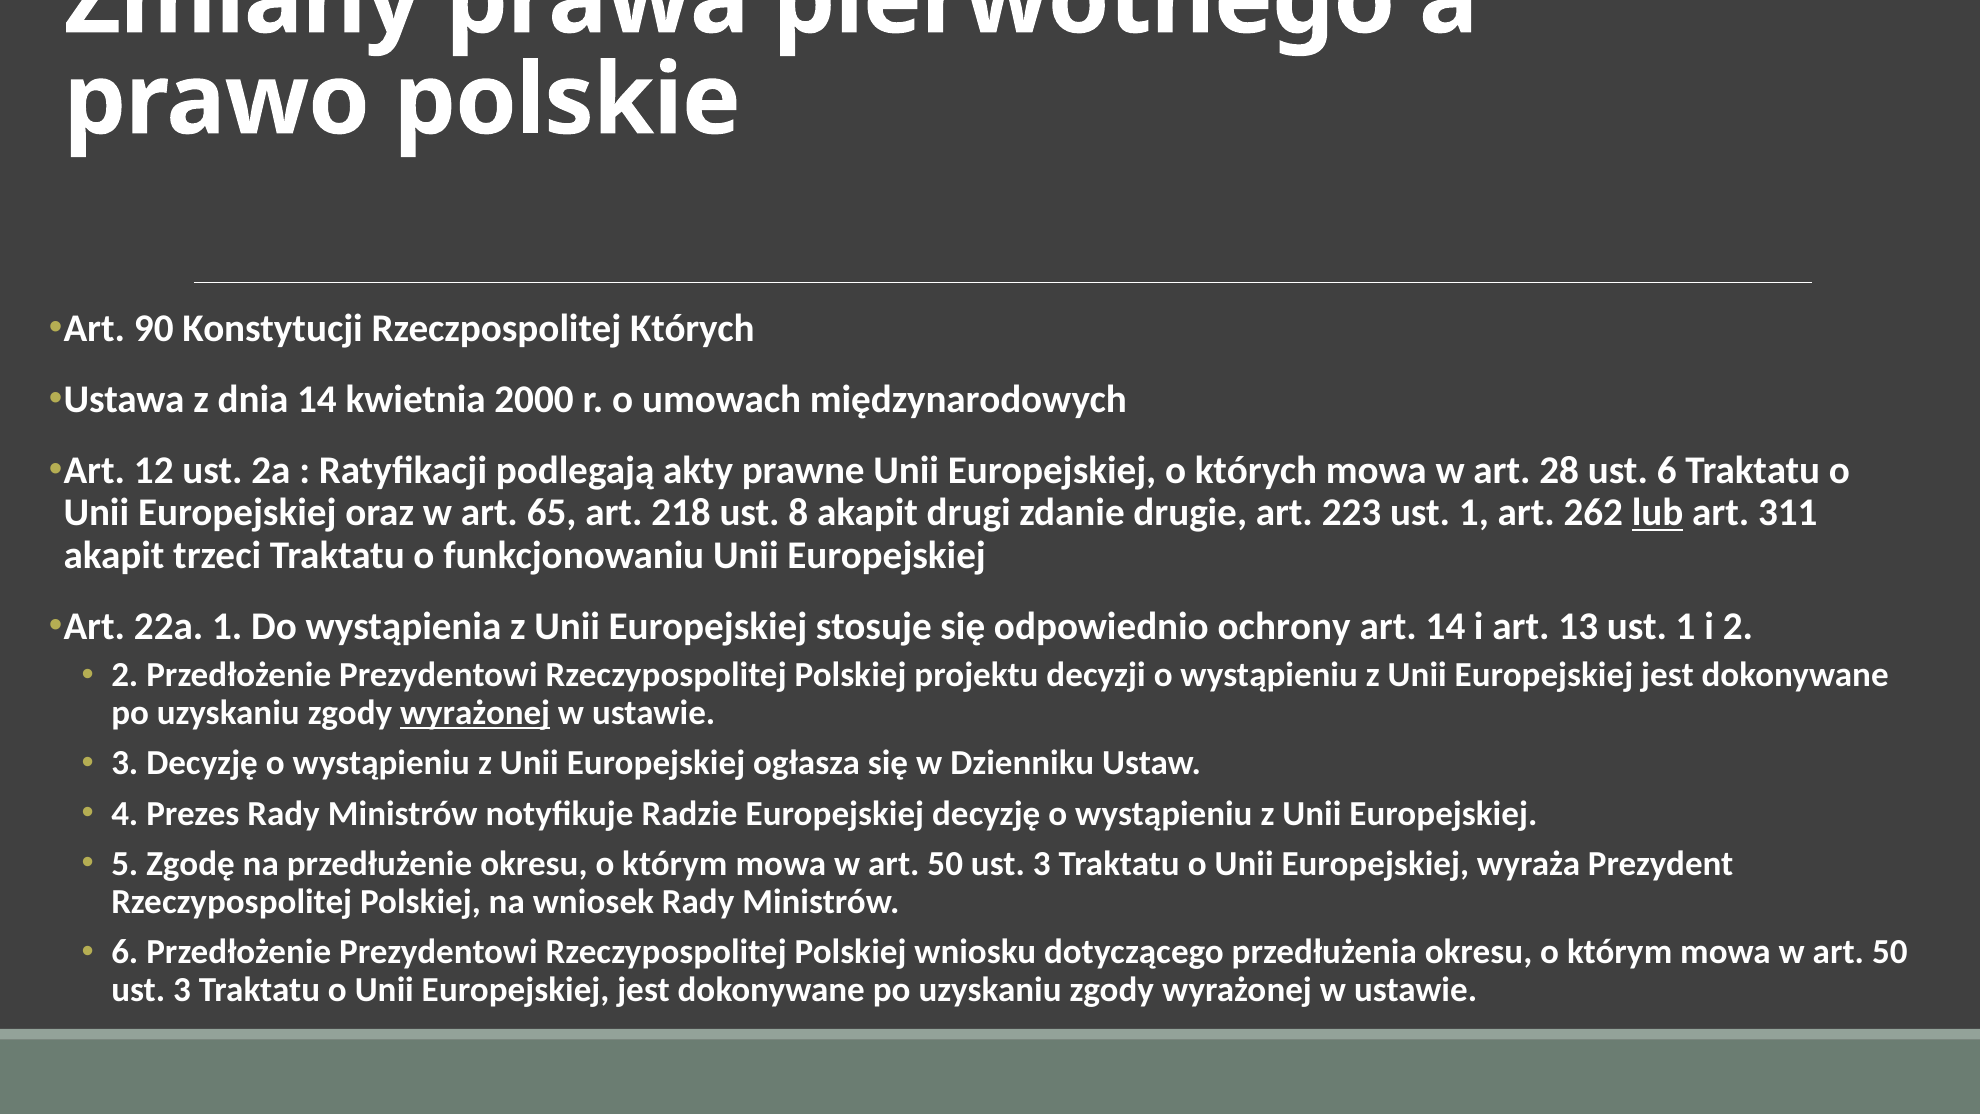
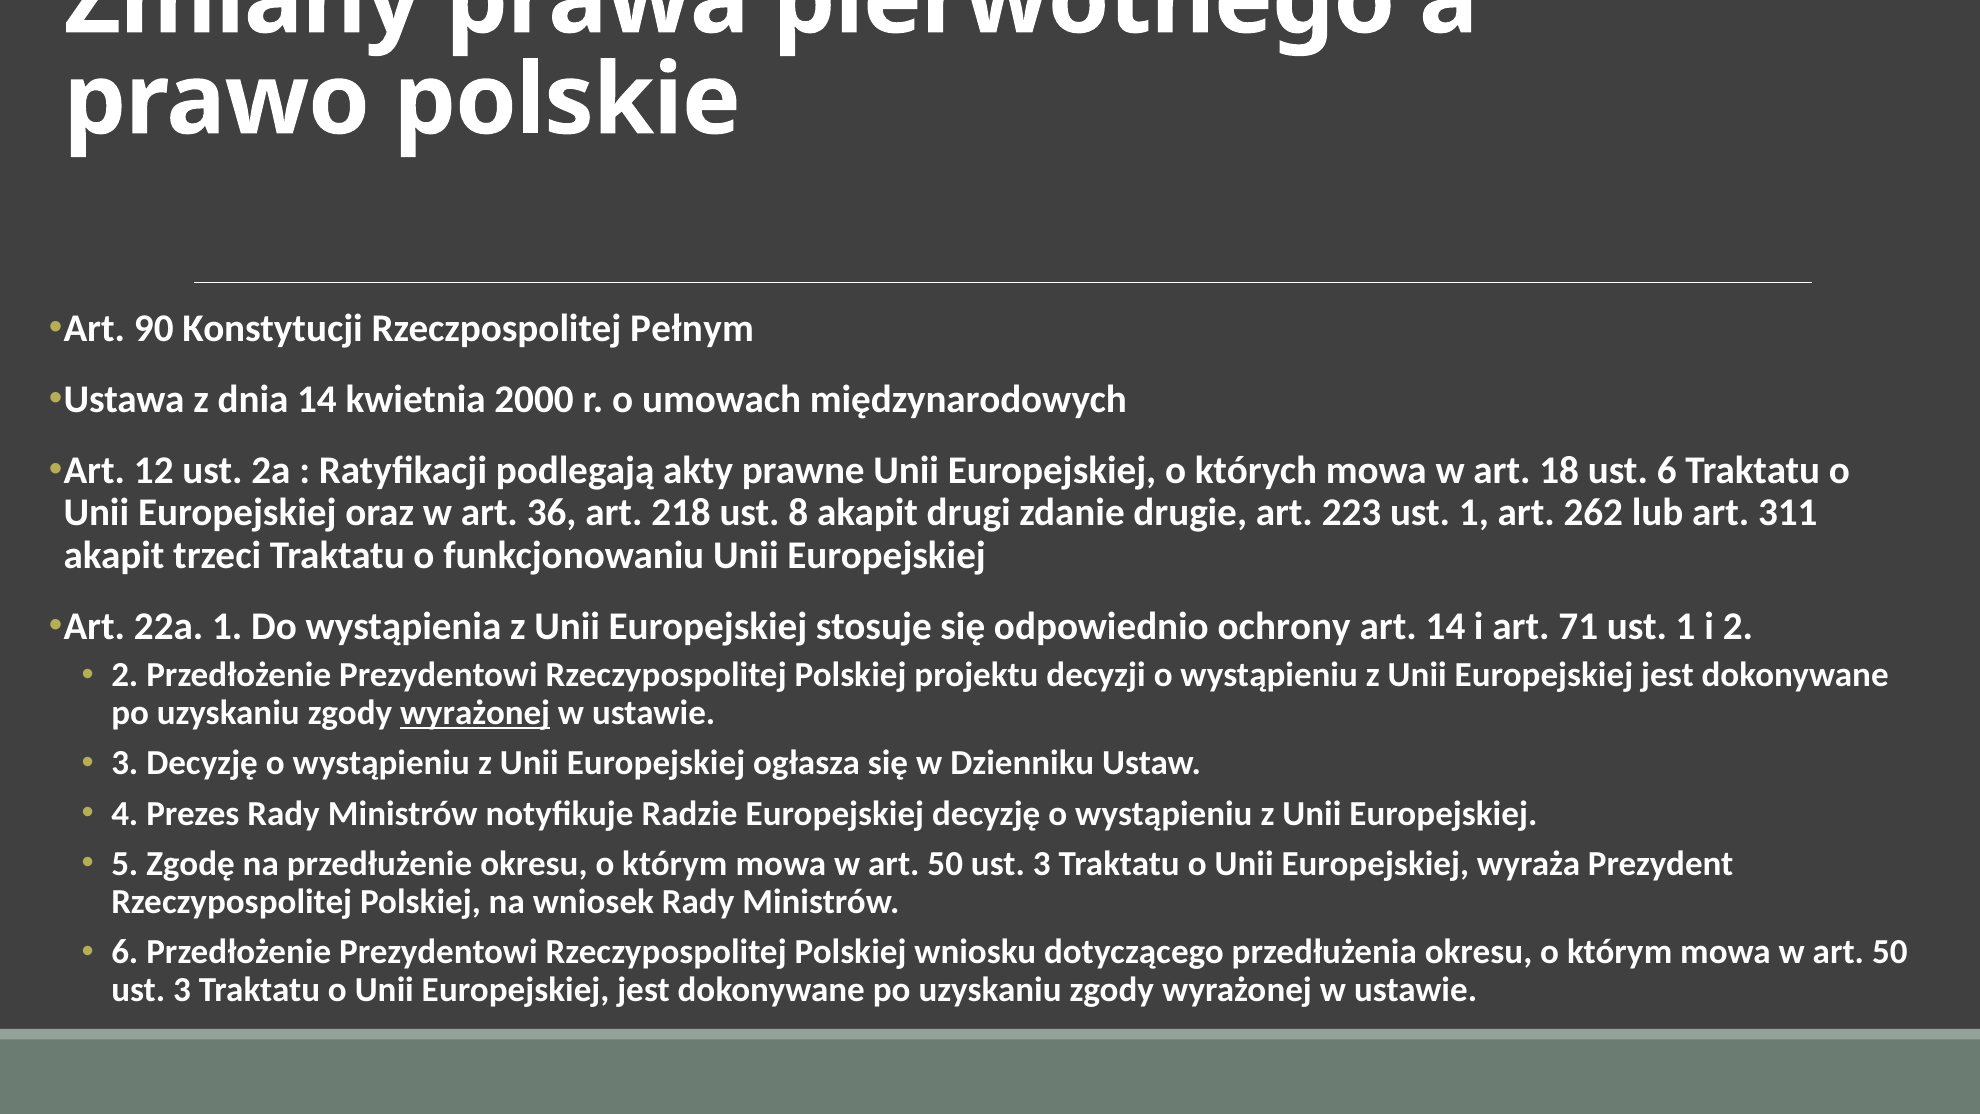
Rzeczpospolitej Których: Których -> Pełnym
28: 28 -> 18
65: 65 -> 36
lub underline: present -> none
13: 13 -> 71
